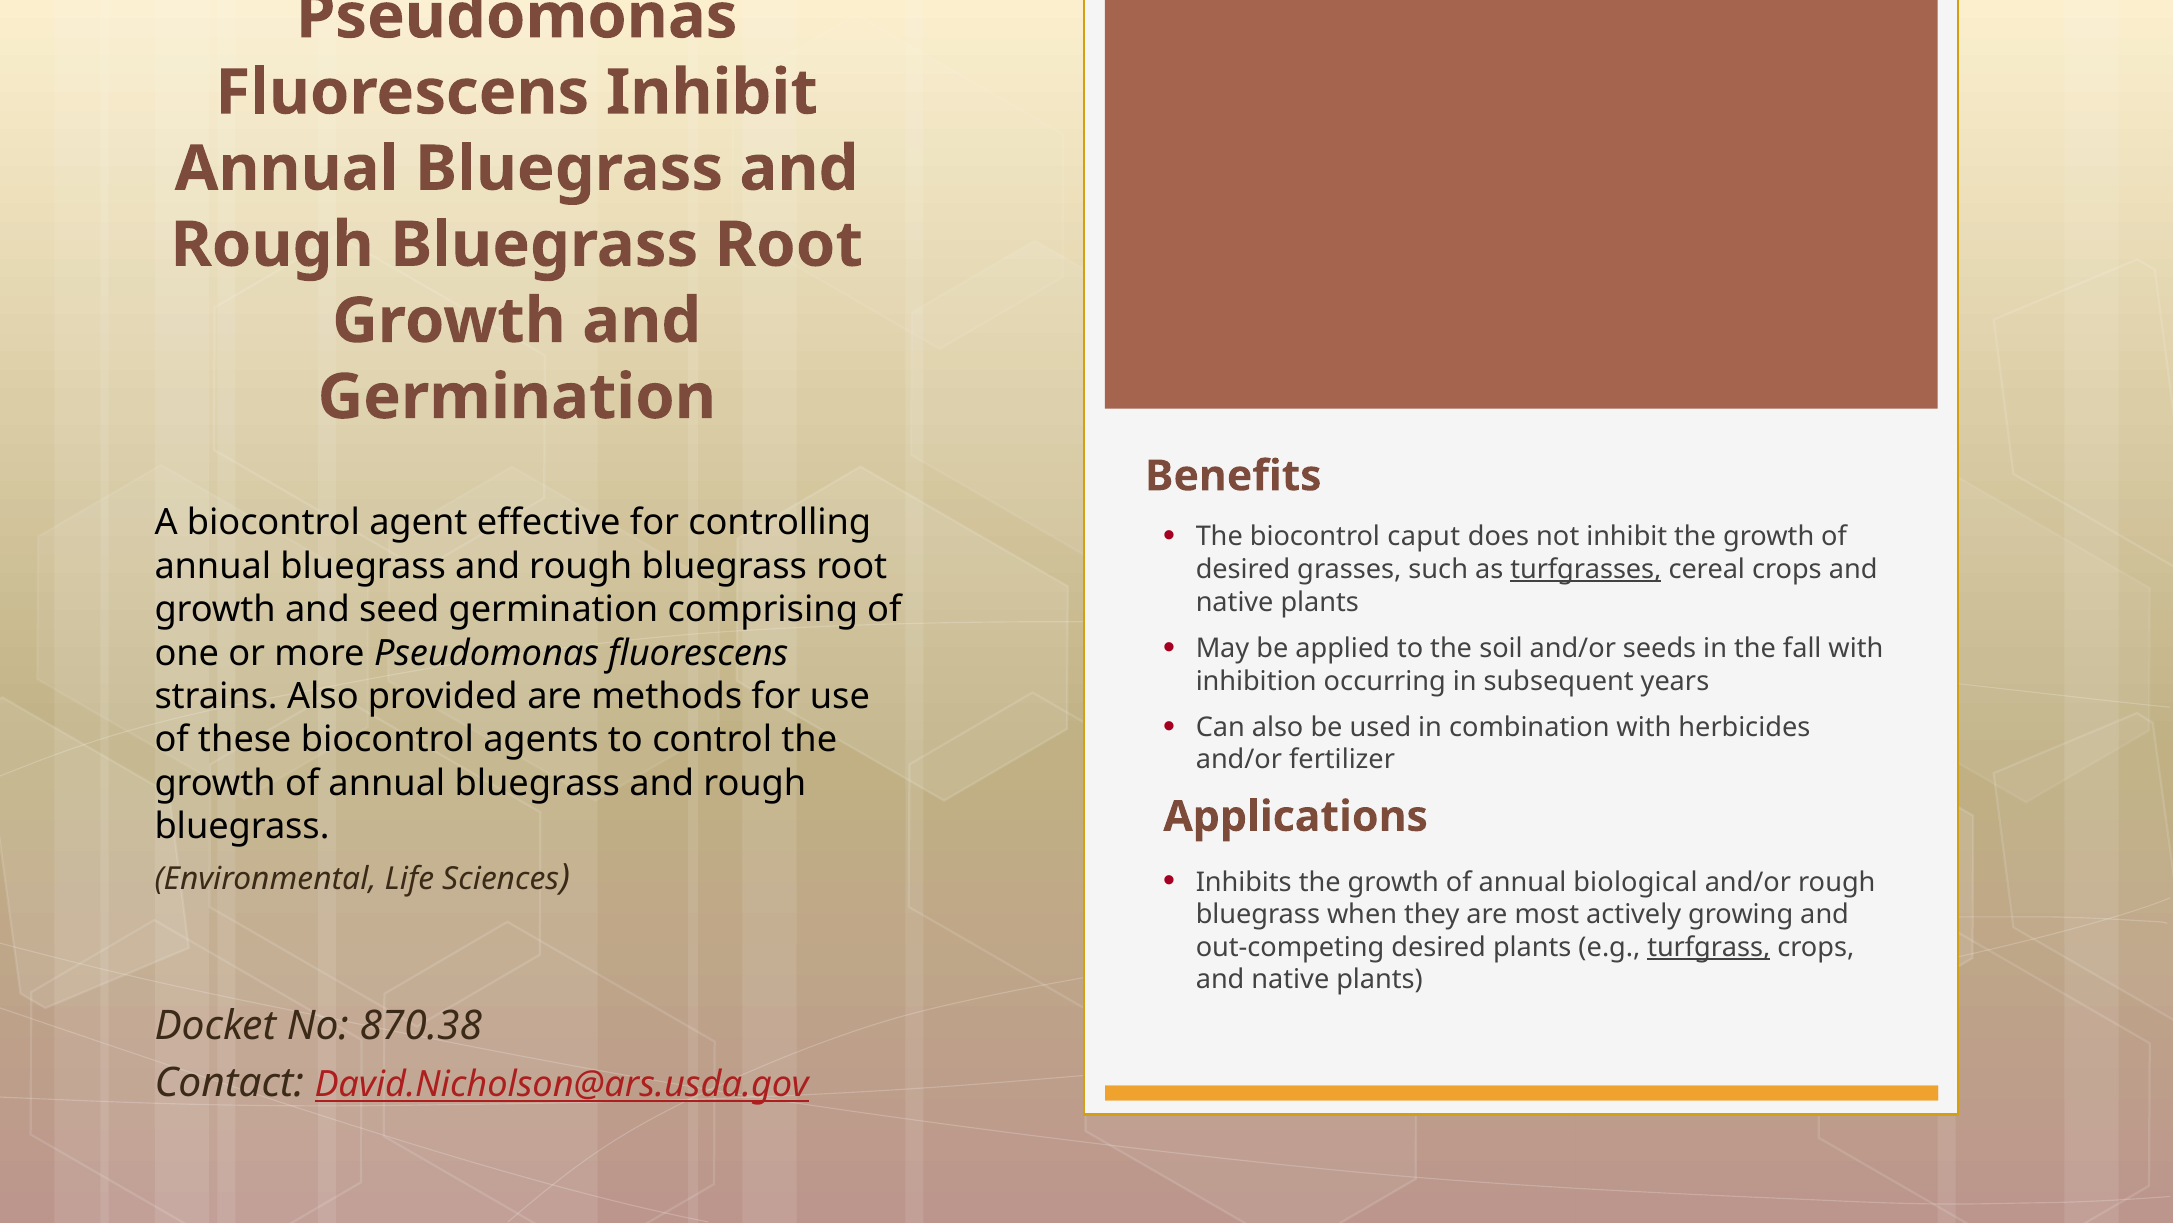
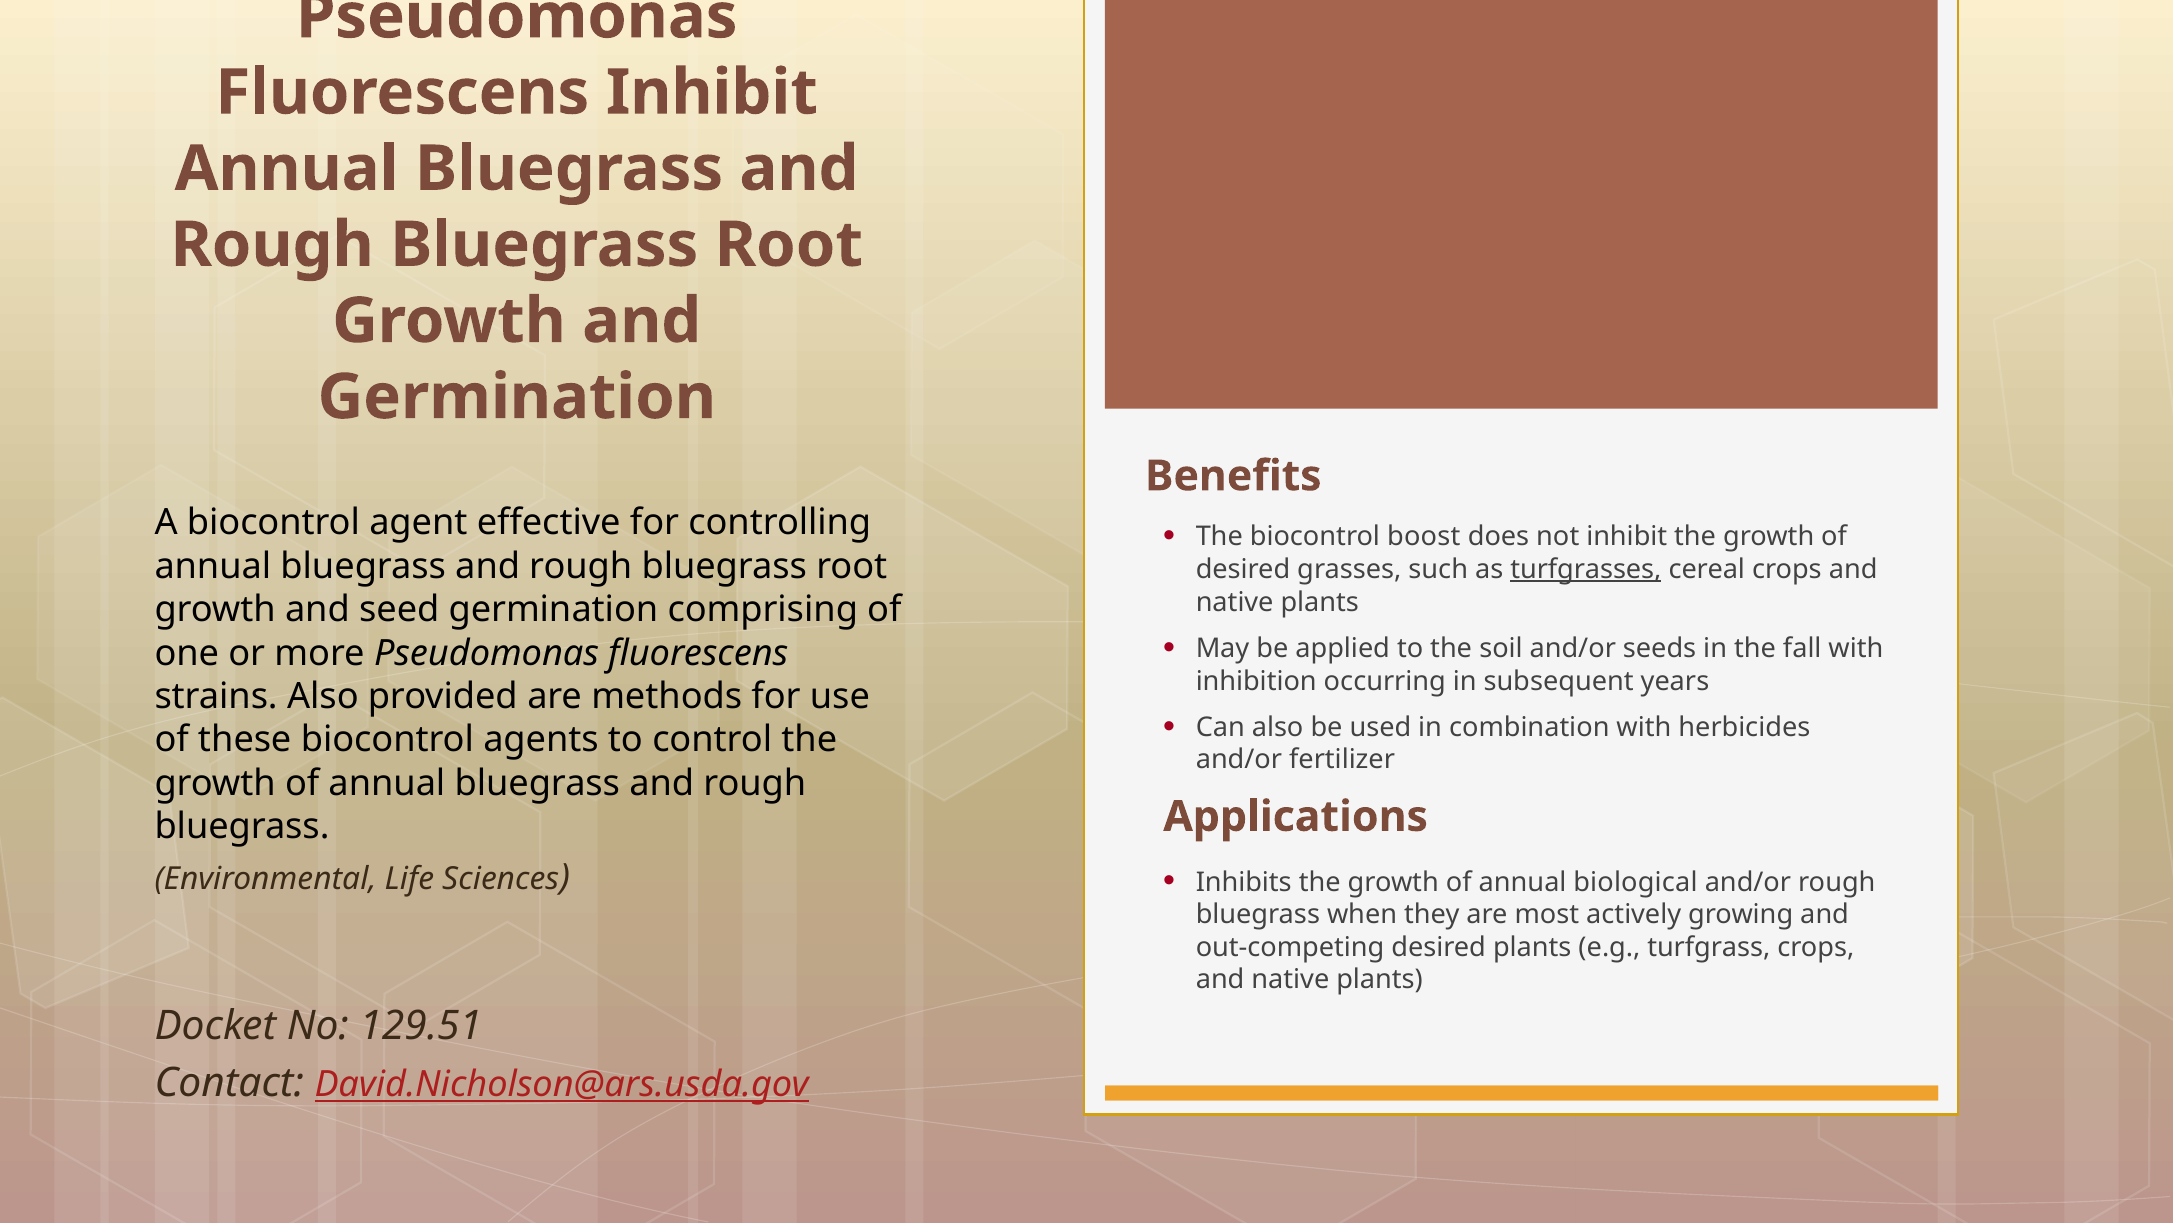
caput: caput -> boost
turfgrass underline: present -> none
870.38: 870.38 -> 129.51
